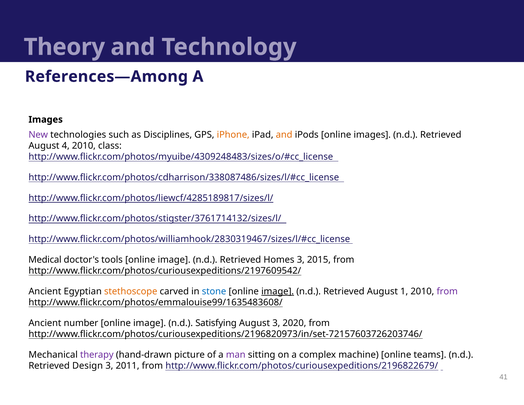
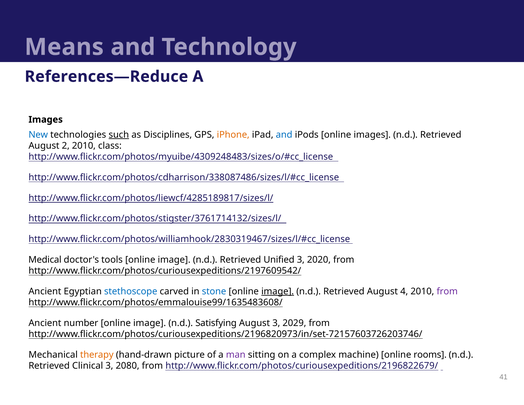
Theory: Theory -> Means
References—Among: References—Among -> References—Reduce
New colour: purple -> blue
such underline: none -> present
and at (284, 135) colour: orange -> blue
4: 4 -> 2
Homes: Homes -> Unified
2015: 2015 -> 2020
stethoscope colour: orange -> blue
1: 1 -> 4
2020: 2020 -> 2029
therapy colour: purple -> orange
teams: teams -> rooms
Design: Design -> Clinical
2011: 2011 -> 2080
